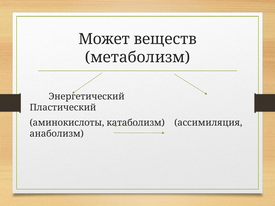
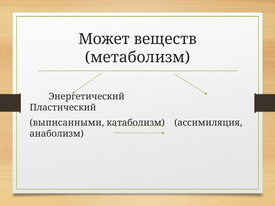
аминокислоты: аминокислоты -> выписанными
